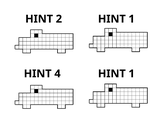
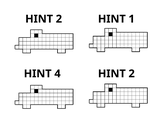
4 HINT 1: 1 -> 2
